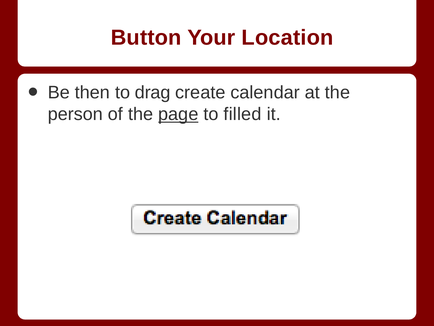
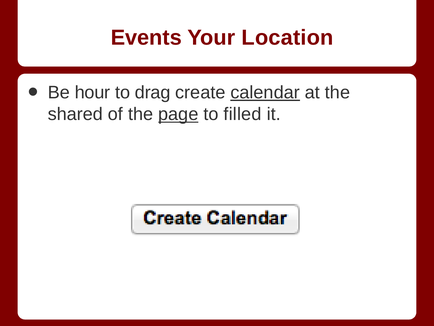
Button: Button -> Events
then: then -> hour
calendar underline: none -> present
person: person -> shared
